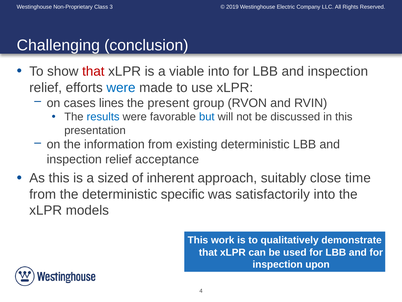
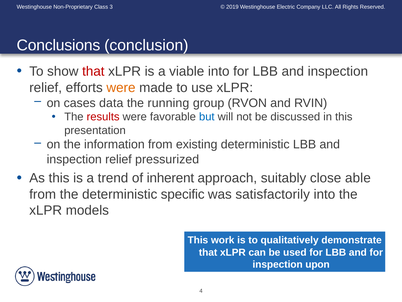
Challenging: Challenging -> Conclusions
were at (121, 87) colour: blue -> orange
lines: lines -> data
present: present -> running
results colour: blue -> red
acceptance: acceptance -> pressurized
sized: sized -> trend
time: time -> able
